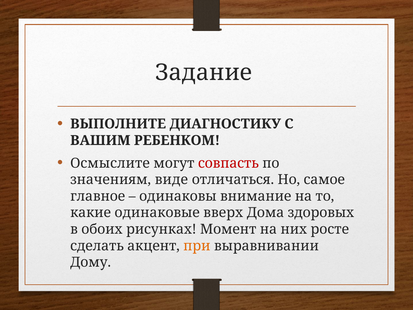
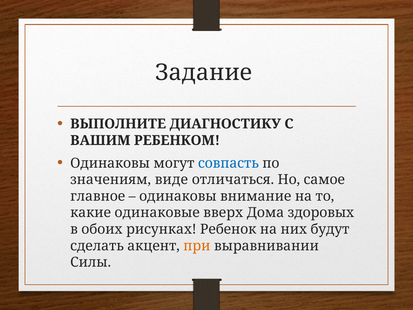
Осмыслите at (110, 163): Осмыслите -> Одинаковы
совпасть colour: red -> blue
Момент: Момент -> Ребенок
росте: росте -> будут
Дому: Дому -> Силы
